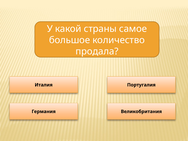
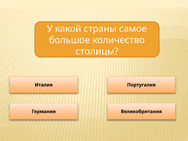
продала: продала -> столицы
